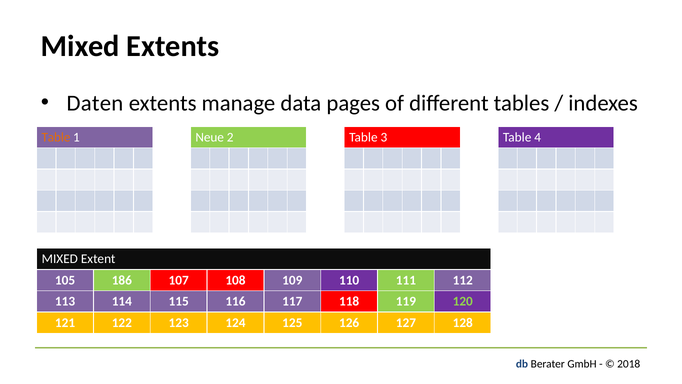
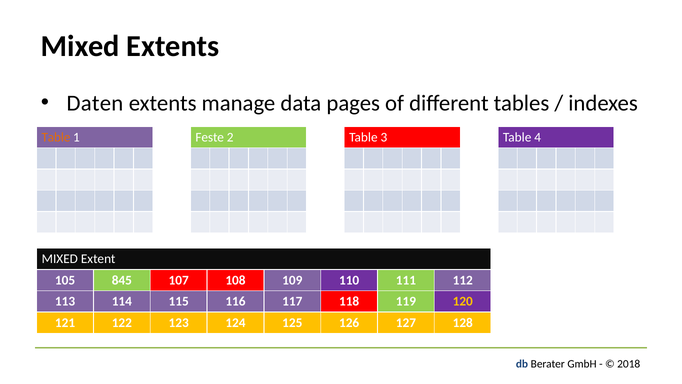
Neue: Neue -> Feste
186: 186 -> 845
120 colour: light green -> yellow
